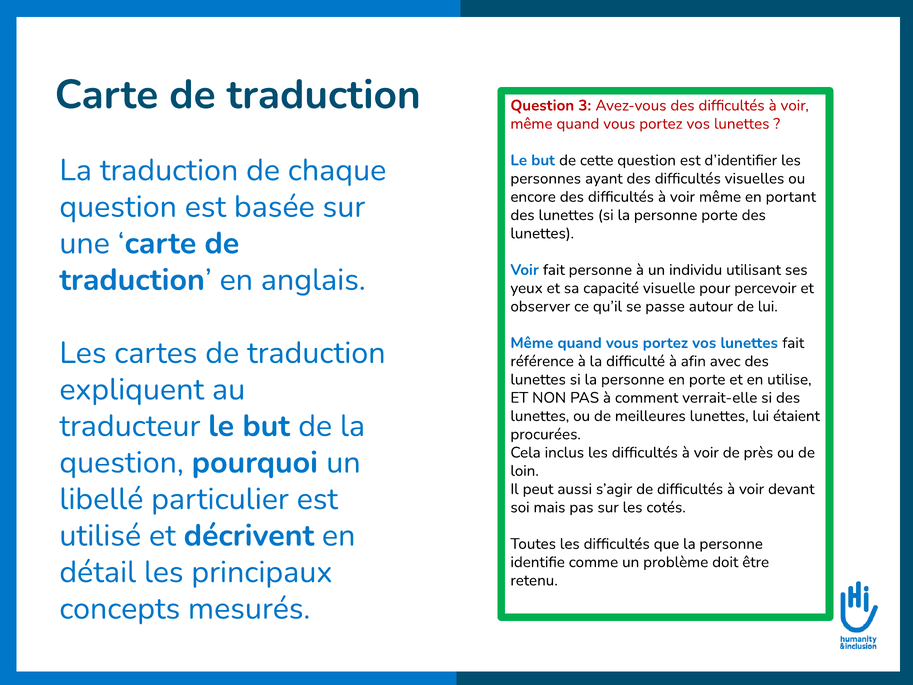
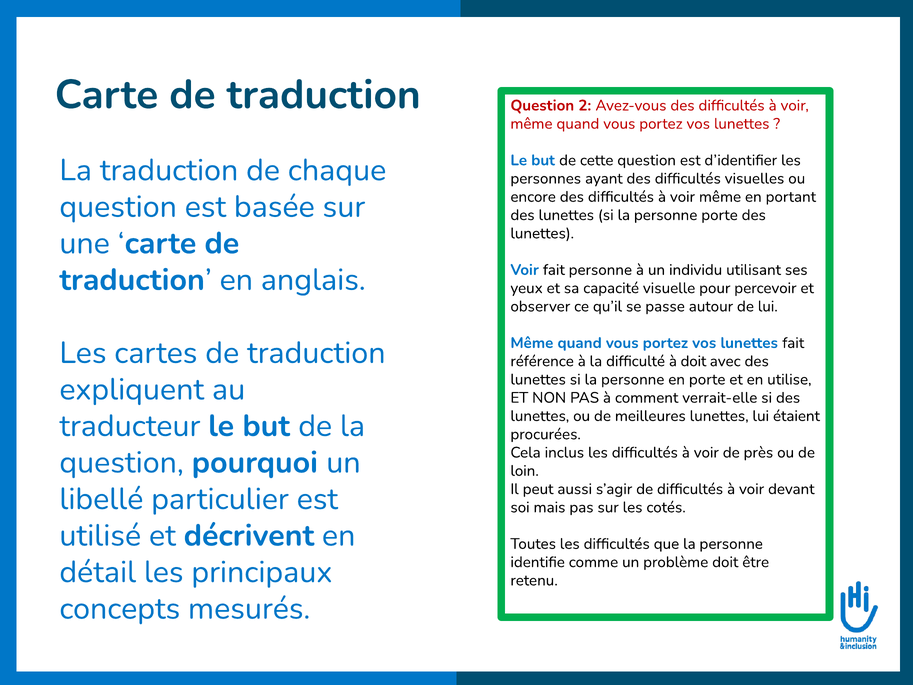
3: 3 -> 2
à afin: afin -> doit
